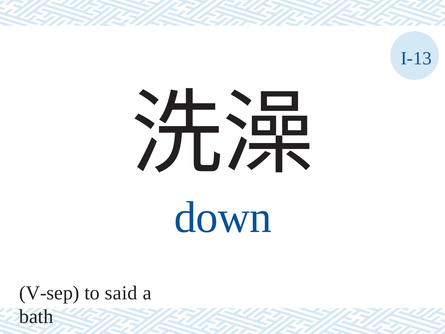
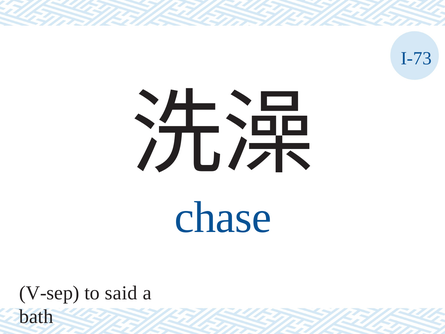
I-13: I-13 -> I-73
down: down -> chase
